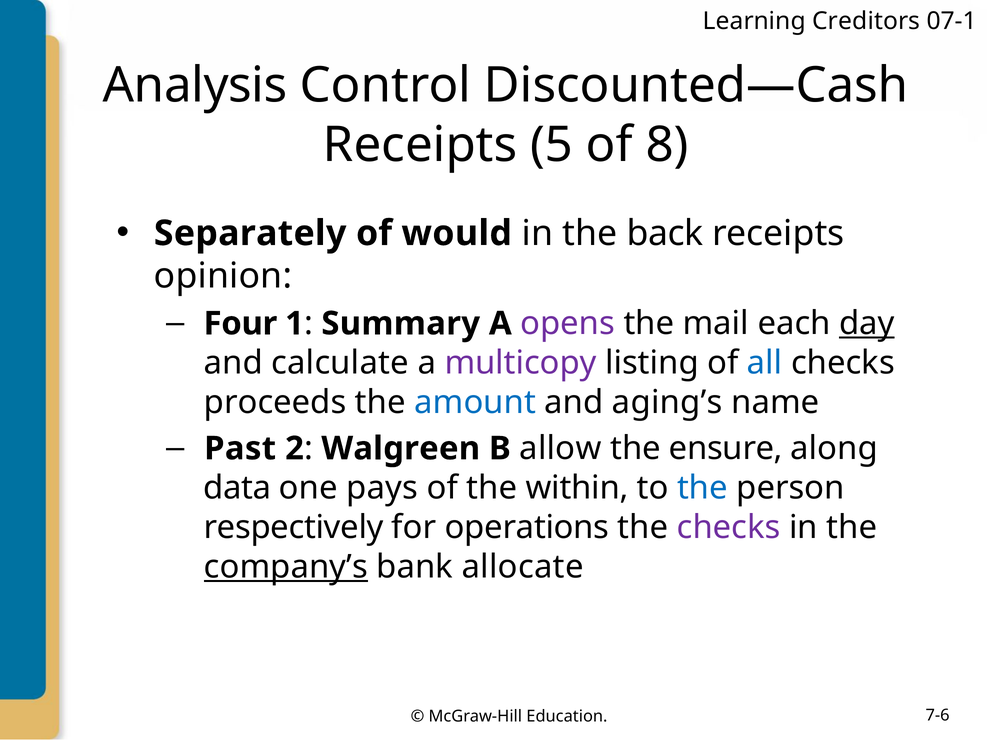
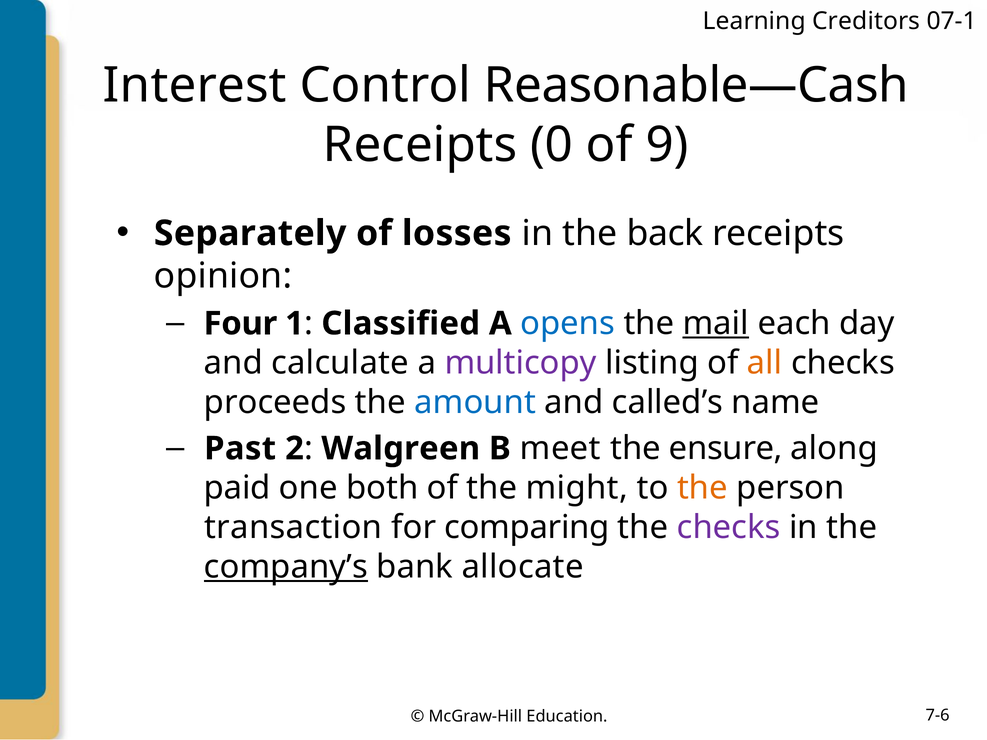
Analysis: Analysis -> Interest
Discounted—Cash: Discounted—Cash -> Reasonable—Cash
5: 5 -> 0
8: 8 -> 9
would: would -> losses
Summary: Summary -> Classified
opens colour: purple -> blue
mail underline: none -> present
day underline: present -> none
all colour: blue -> orange
aging’s: aging’s -> called’s
allow: allow -> meet
data: data -> paid
pays: pays -> both
within: within -> might
the at (702, 488) colour: blue -> orange
respectively: respectively -> transaction
operations: operations -> comparing
